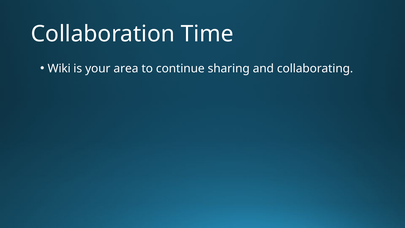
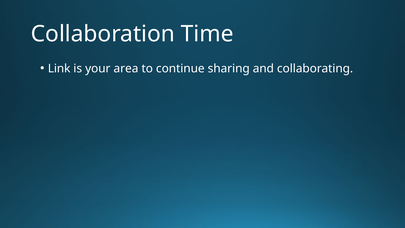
Wiki: Wiki -> Link
